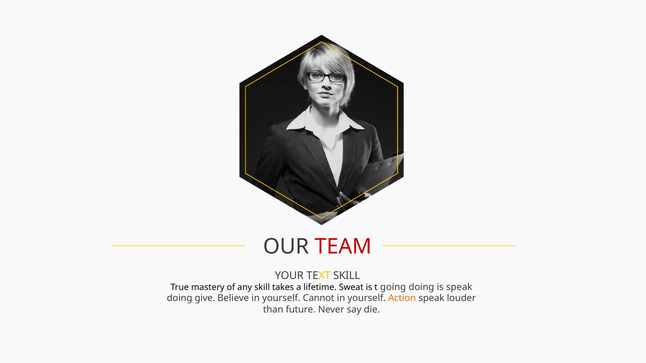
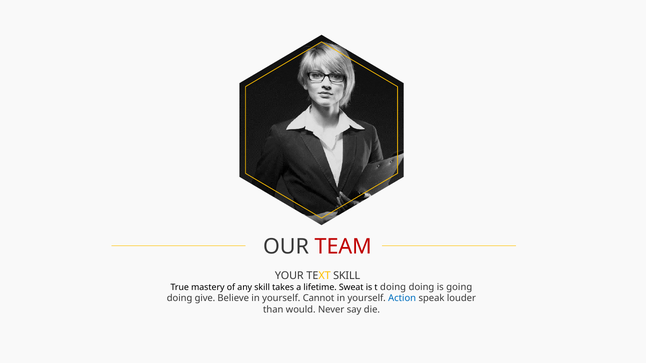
t going: going -> doing
is speak: speak -> going
Action colour: orange -> blue
future: future -> would
